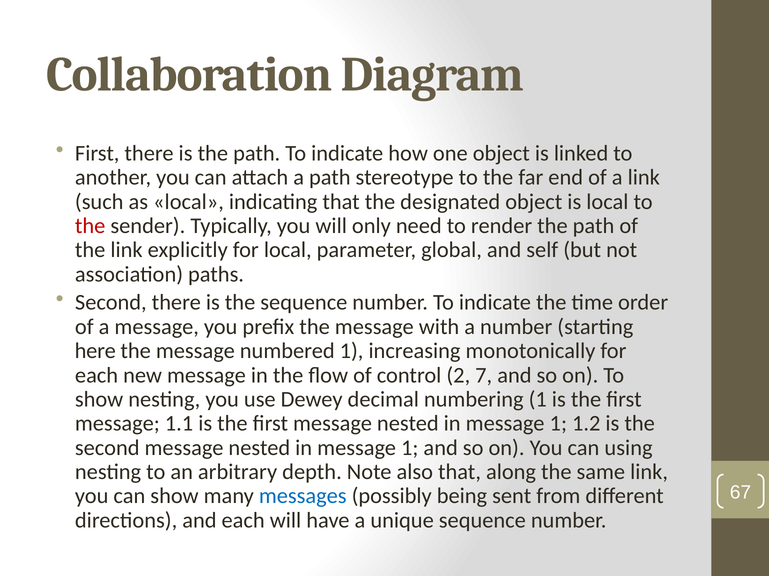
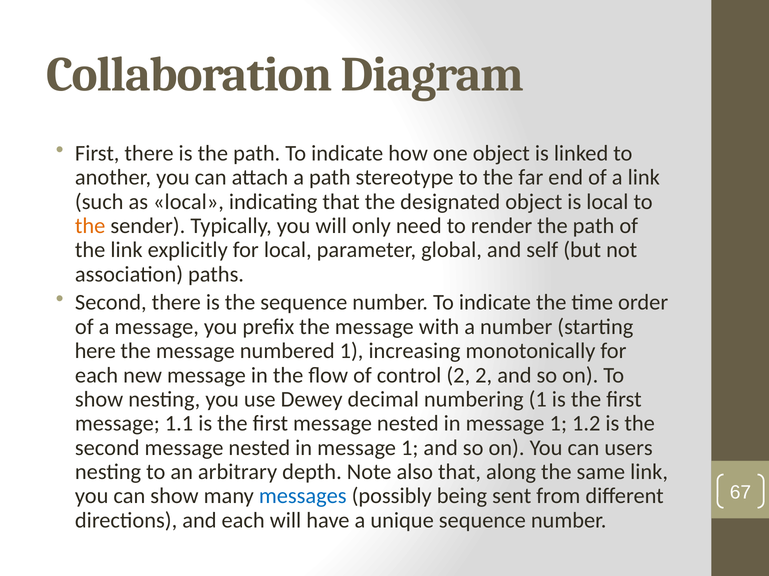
the at (90, 226) colour: red -> orange
2 7: 7 -> 2
using: using -> users
